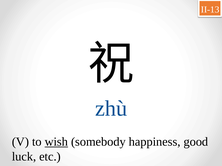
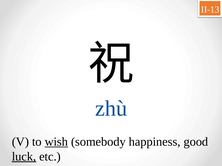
luck underline: none -> present
